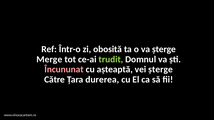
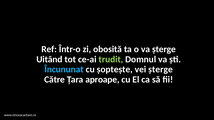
Merge: Merge -> Uitând
Încununat colour: pink -> light blue
așteaptă: așteaptă -> șoptește
durerea: durerea -> aproape
